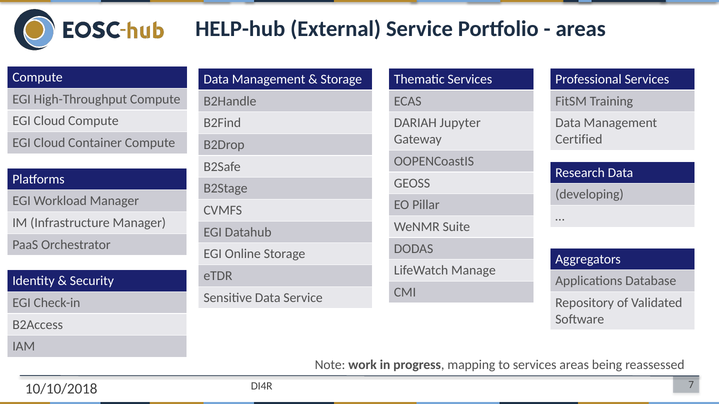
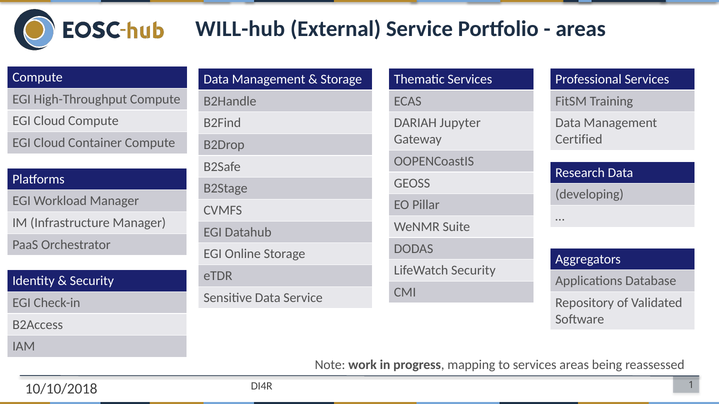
HELP-hub: HELP-hub -> WILL-hub
LifeWatch Manage: Manage -> Security
7: 7 -> 1
